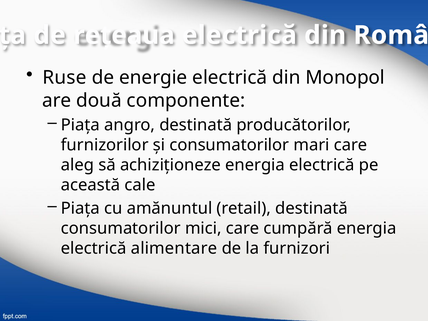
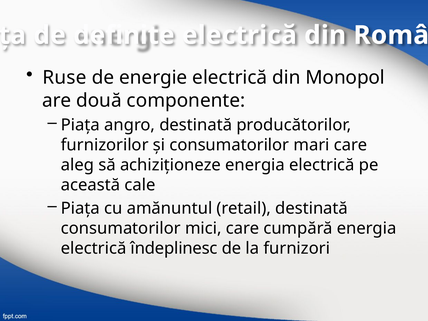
reţeaua: reţeaua -> definite
alimentare: alimentare -> îndeplinesc
